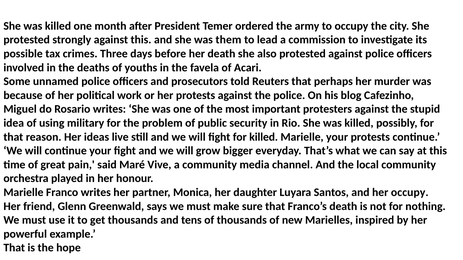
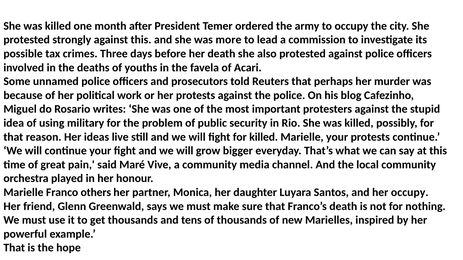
them: them -> more
Franco writes: writes -> others
